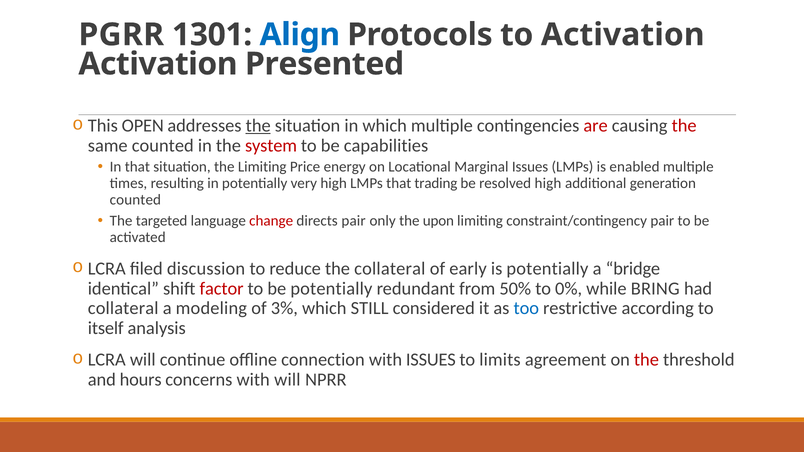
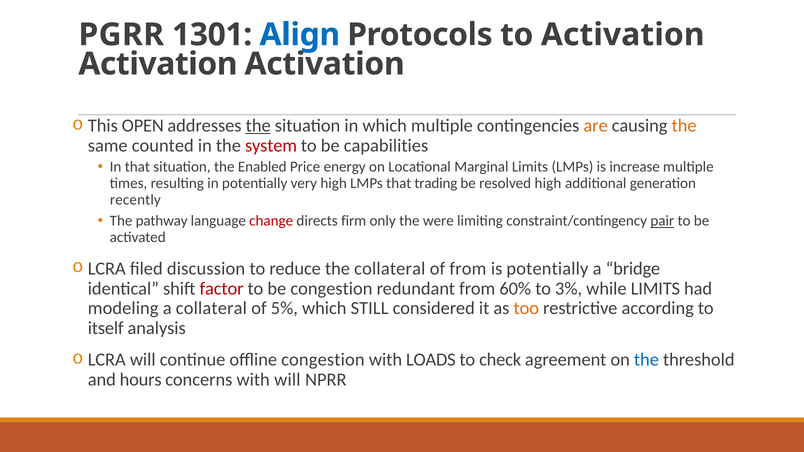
Presented at (325, 64): Presented -> Activation
are colour: red -> orange
the at (684, 126) colour: red -> orange
the Limiting: Limiting -> Enabled
Marginal Issues: Issues -> Limits
enabled: enabled -> increase
counted at (135, 200): counted -> recently
targeted: targeted -> pathway
directs pair: pair -> firm
upon: upon -> were
pair at (662, 221) underline: none -> present
of early: early -> from
be potentially: potentially -> congestion
50%: 50% -> 60%
0%: 0% -> 3%
while BRING: BRING -> LIMITS
collateral at (123, 308): collateral -> modeling
a modeling: modeling -> collateral
3%: 3% -> 5%
too colour: blue -> orange
offline connection: connection -> congestion
with ISSUES: ISSUES -> LOADS
limits: limits -> check
the at (646, 360) colour: red -> blue
